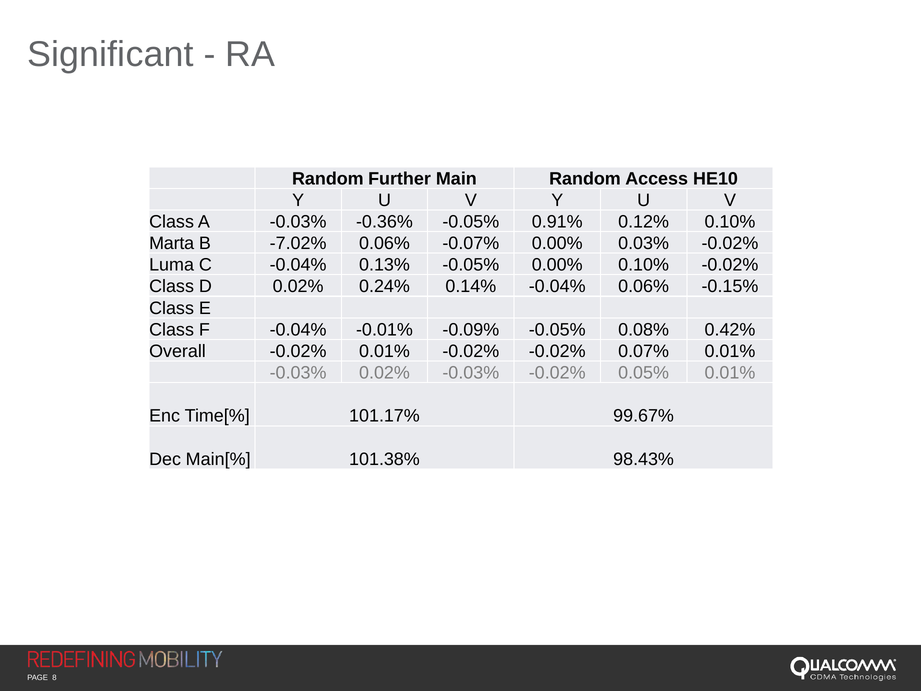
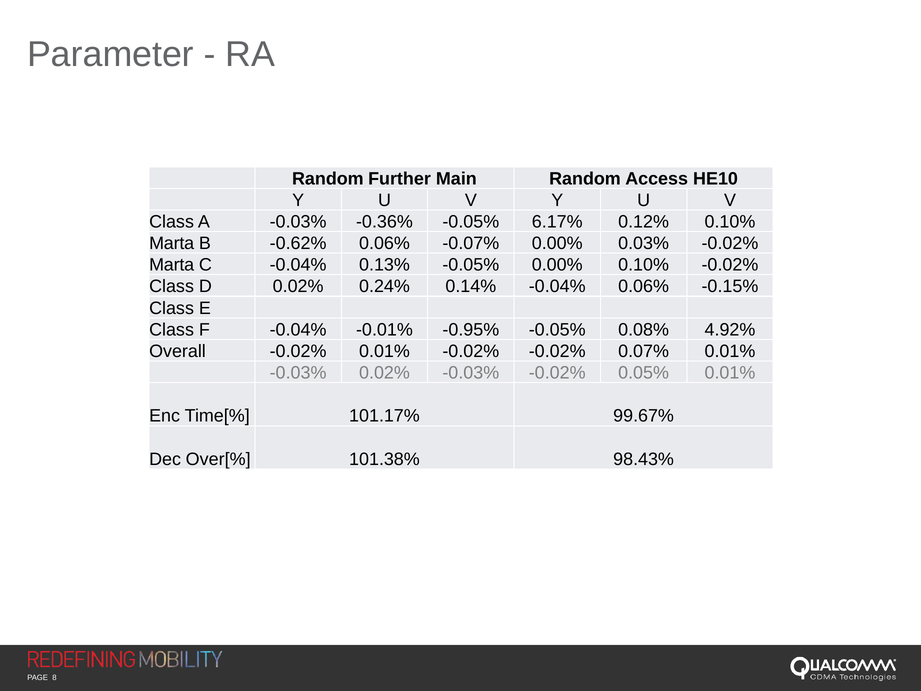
Significant: Significant -> Parameter
0.91%: 0.91% -> 6.17%
-7.02%: -7.02% -> -0.62%
Luma at (172, 265): Luma -> Marta
-0.09%: -0.09% -> -0.95%
0.42%: 0.42% -> 4.92%
Main[%: Main[% -> Over[%
